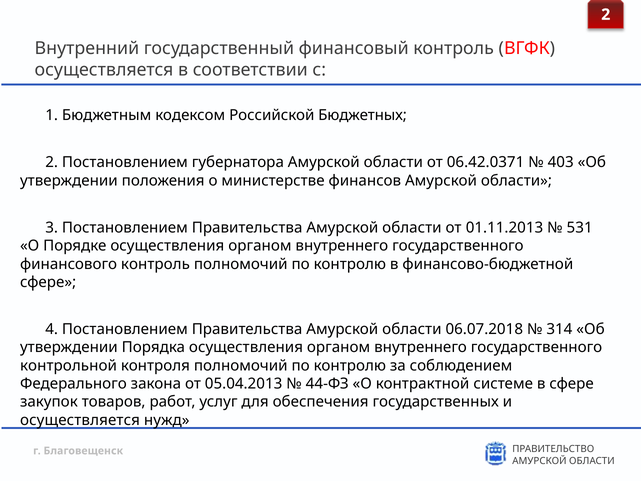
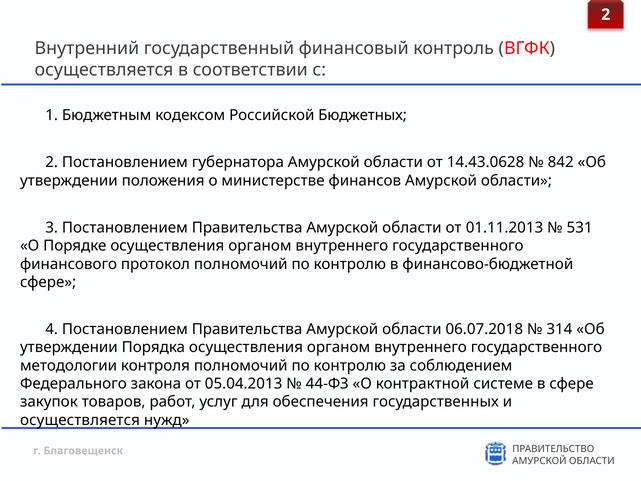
06.42.0371: 06.42.0371 -> 14.43.0628
403: 403 -> 842
финансового контроль: контроль -> протокол
контрольной: контрольной -> методологии
